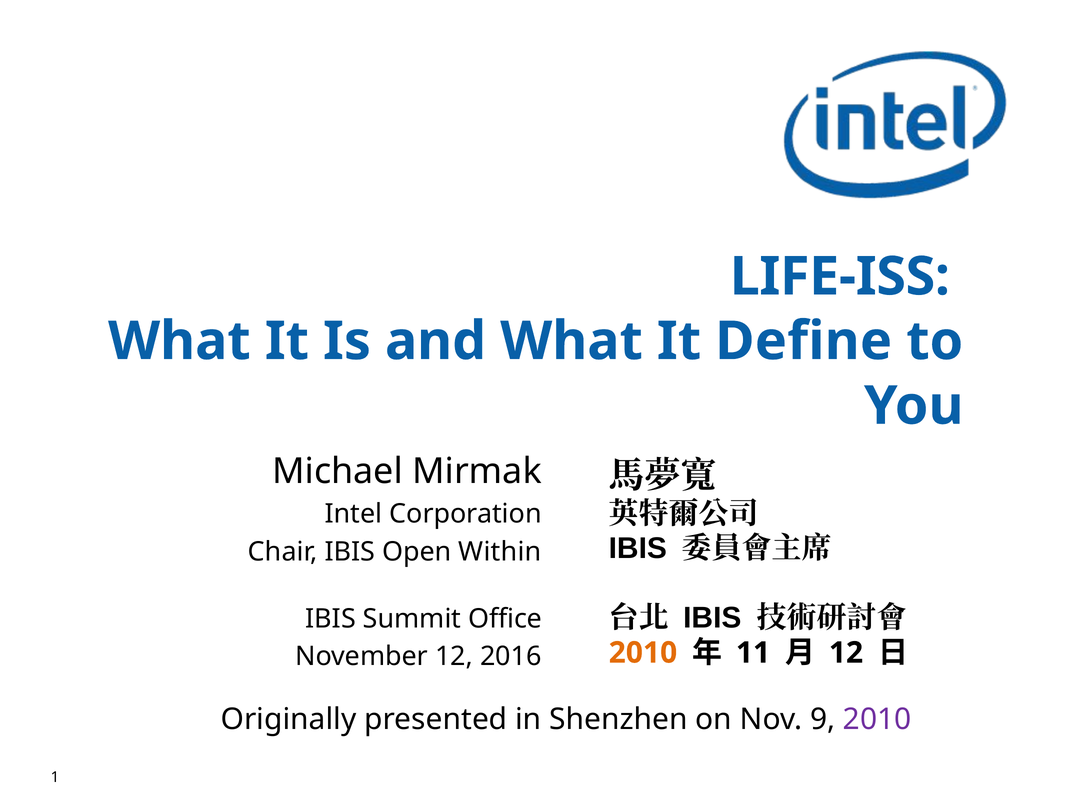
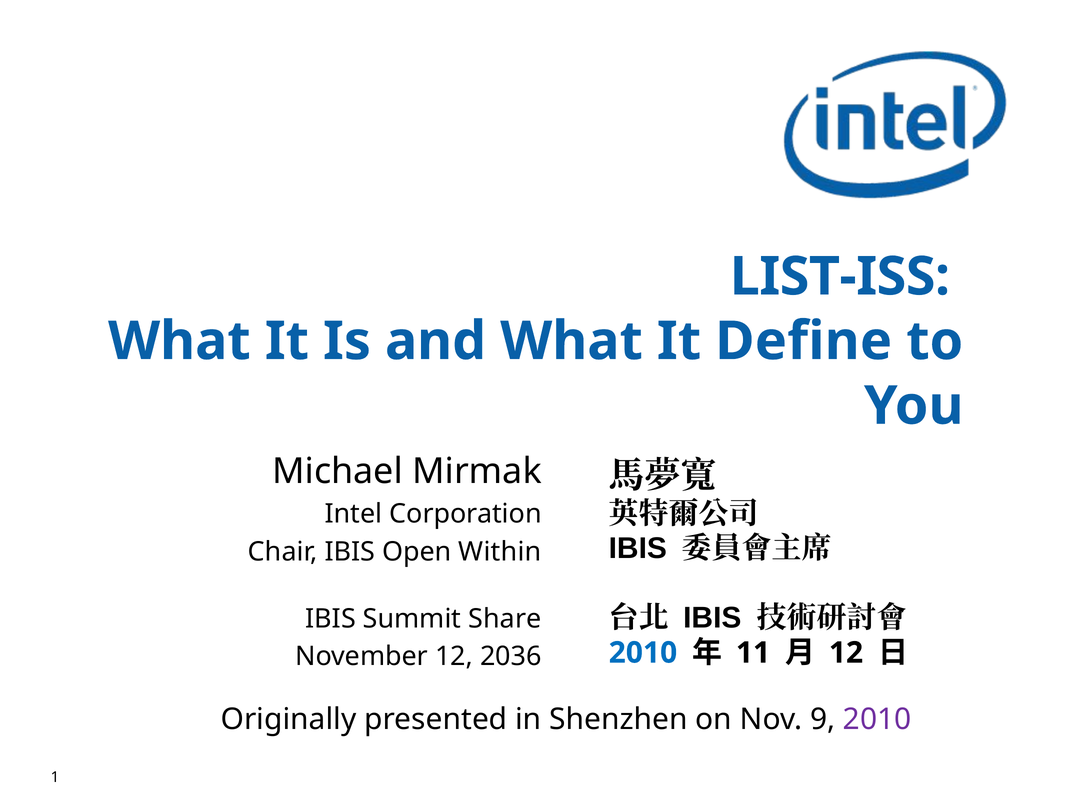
LIFE-ISS: LIFE-ISS -> LIST-ISS
Office: Office -> Share
2010 at (643, 653) colour: orange -> blue
2016: 2016 -> 2036
